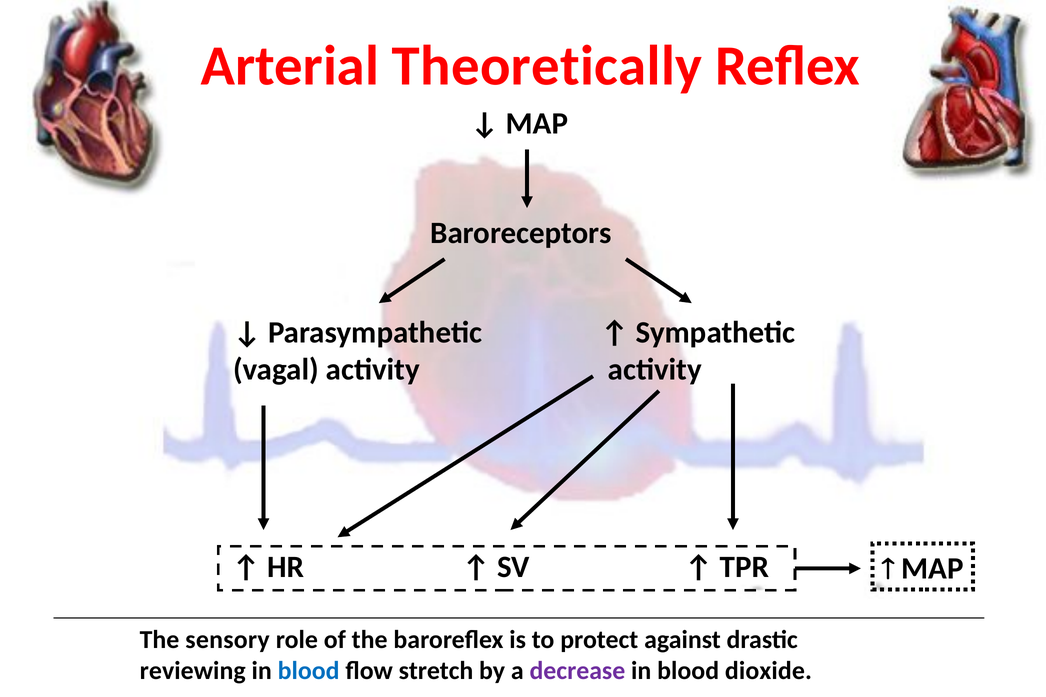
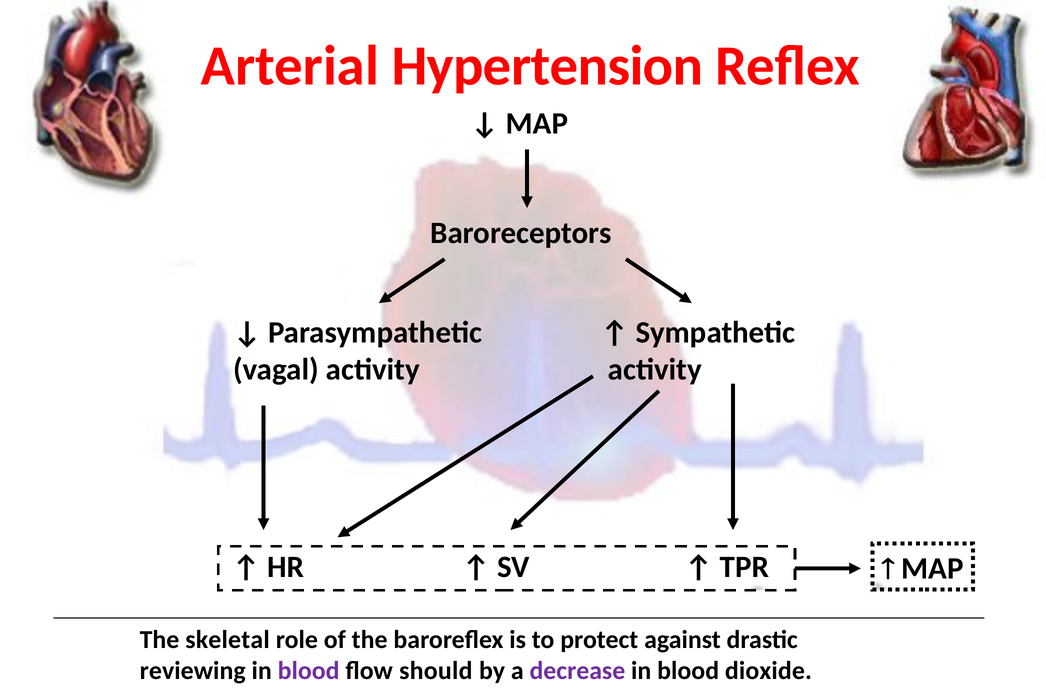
Theoretically: Theoretically -> Hypertension
sensory: sensory -> skeletal
blood at (309, 671) colour: blue -> purple
stretch: stretch -> should
